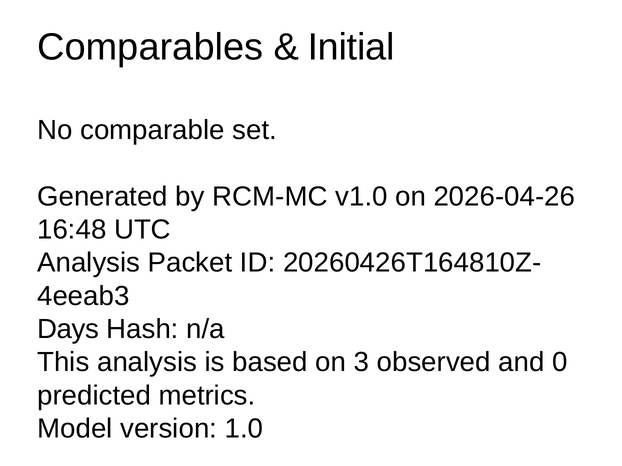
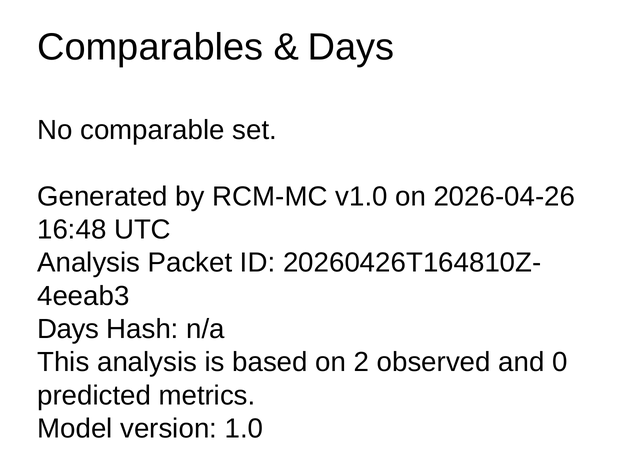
Initial at (351, 47): Initial -> Days
3: 3 -> 2
